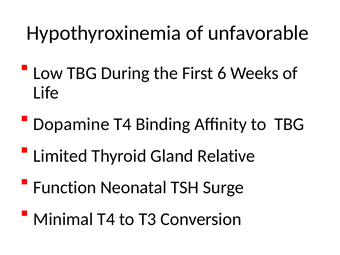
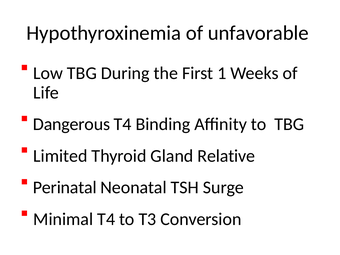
6: 6 -> 1
Dopamine: Dopamine -> Dangerous
Function: Function -> Perinatal
